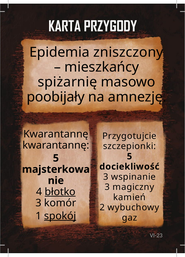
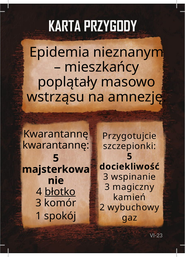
zniszczony: zniszczony -> nieznanym
spiżarnię: spiżarnię -> poplątały
poobijały: poobijały -> wstrząsu
spokój underline: present -> none
